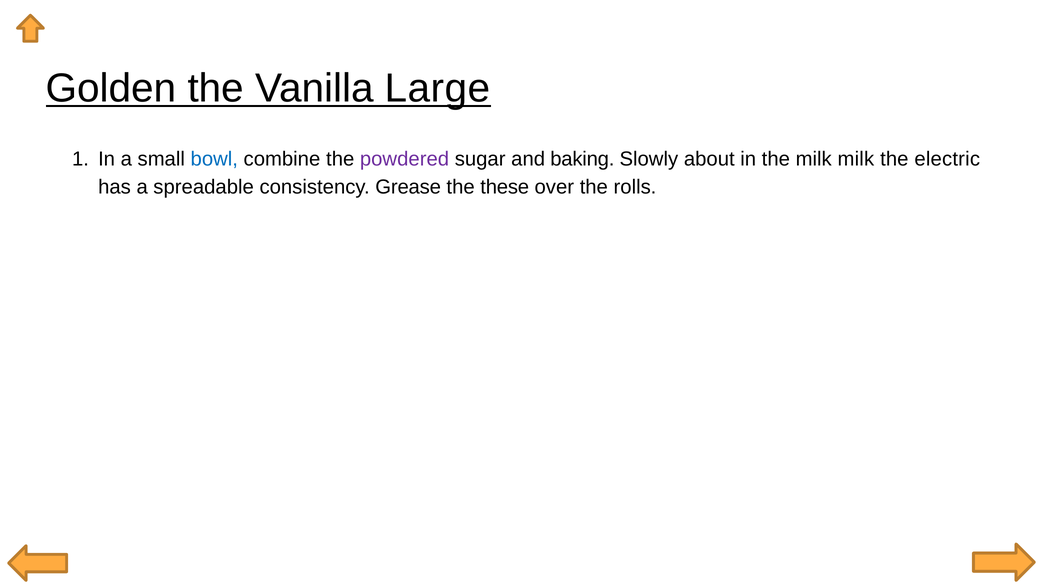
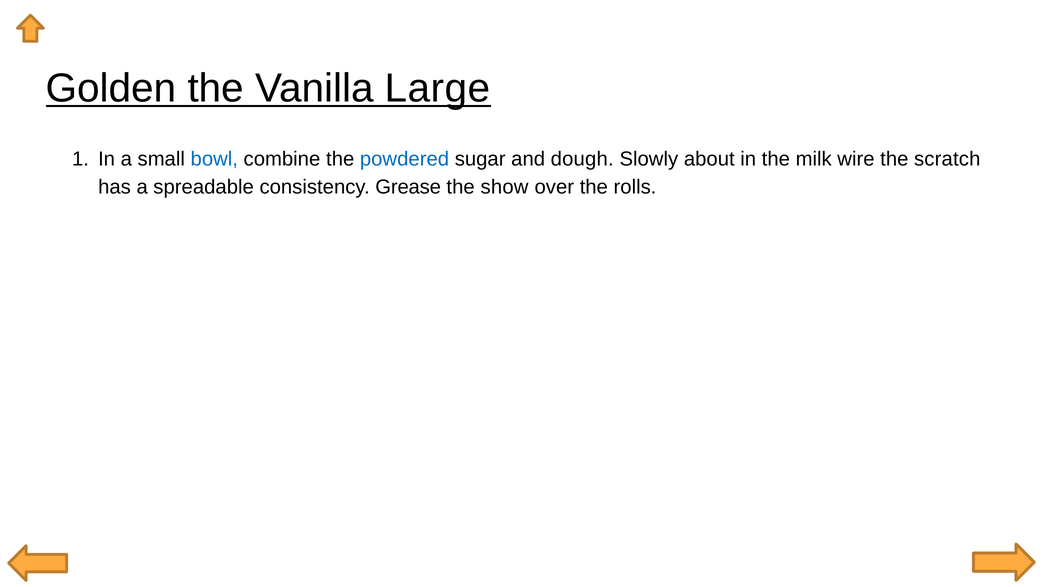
powdered colour: purple -> blue
baking: baking -> dough
milk milk: milk -> wire
electric: electric -> scratch
these: these -> show
